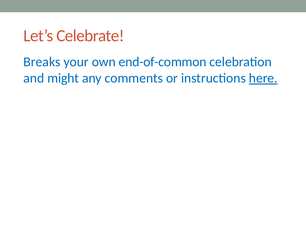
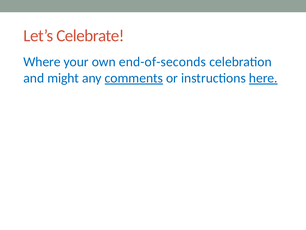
Breaks: Breaks -> Where
end-of-common: end-of-common -> end-of-seconds
comments underline: none -> present
